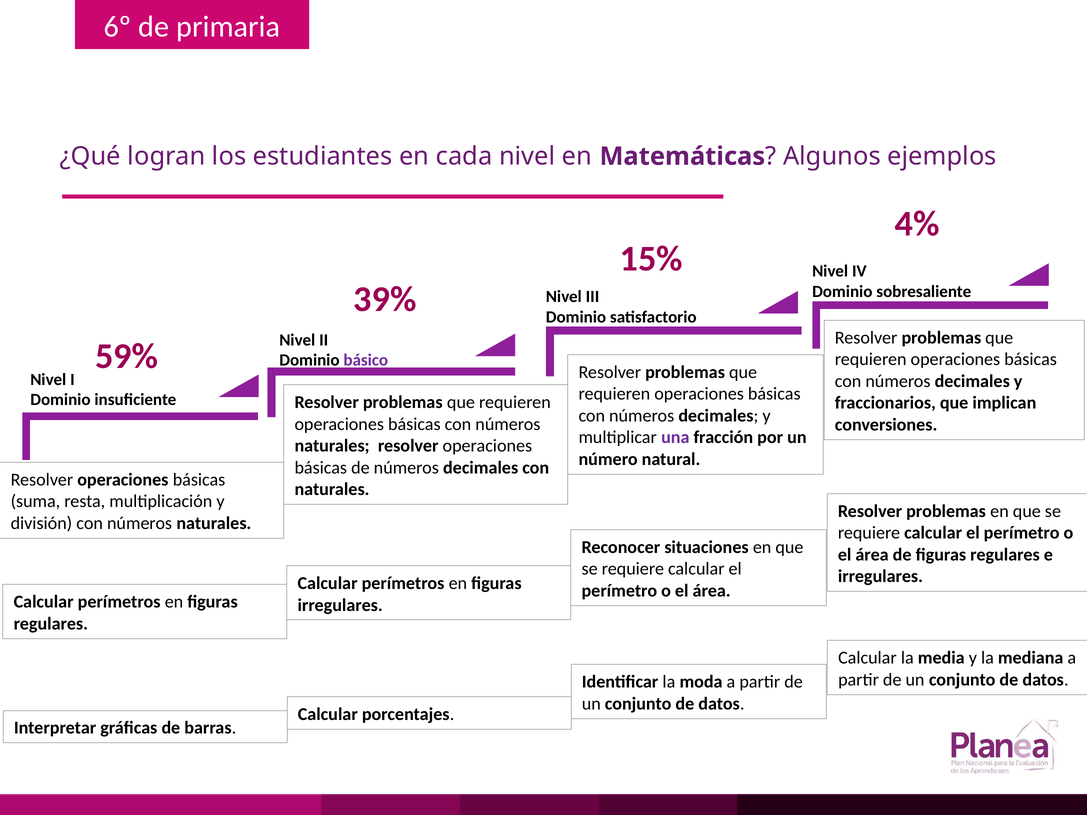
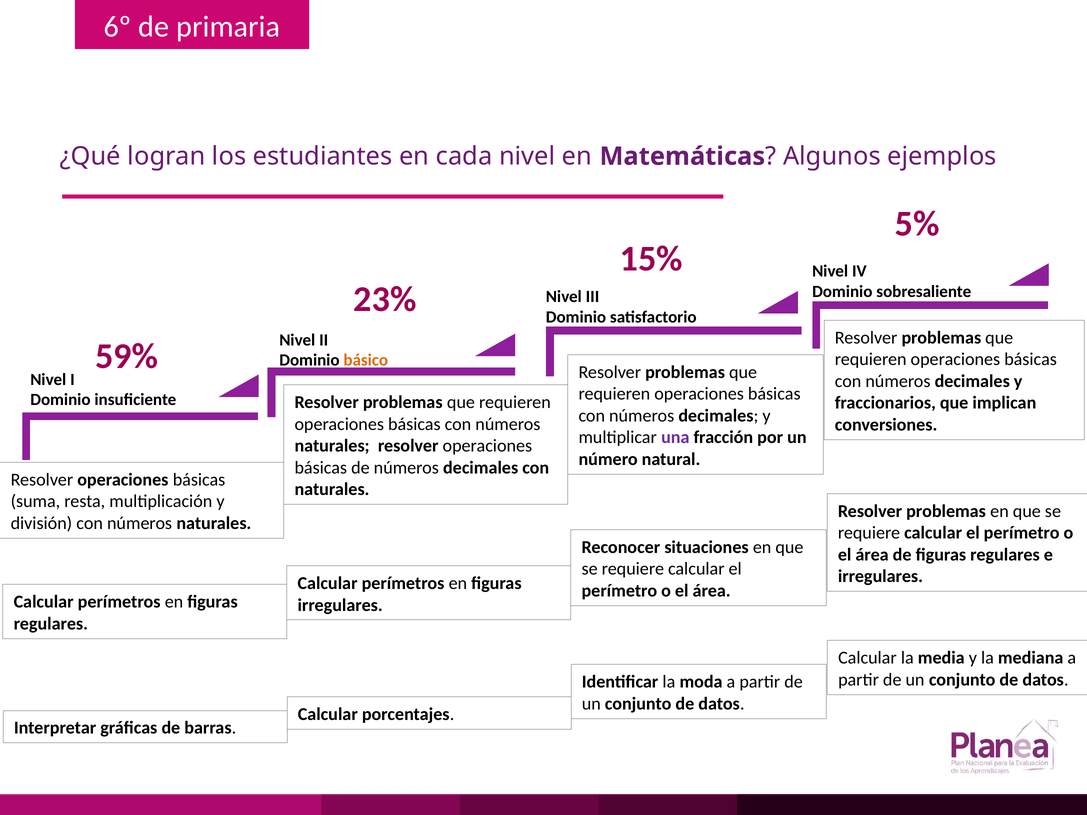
4%: 4% -> 5%
39%: 39% -> 23%
básico colour: purple -> orange
